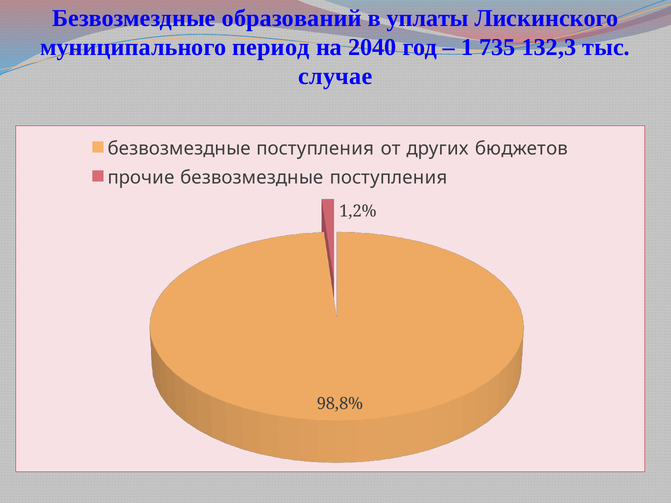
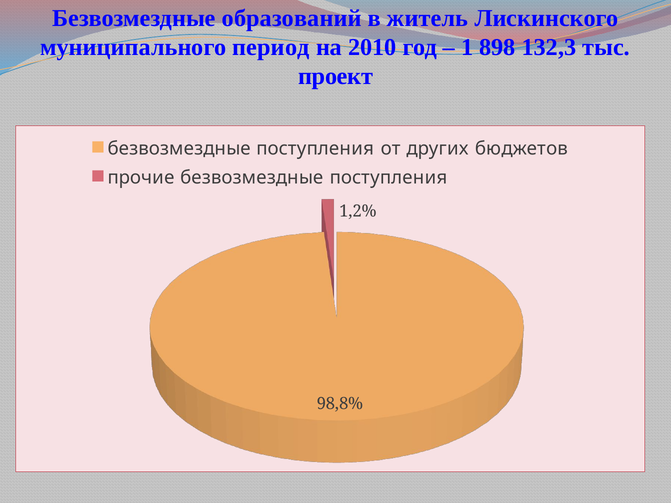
уплаты: уплаты -> житель
2040: 2040 -> 2010
735: 735 -> 898
случае: случае -> проект
